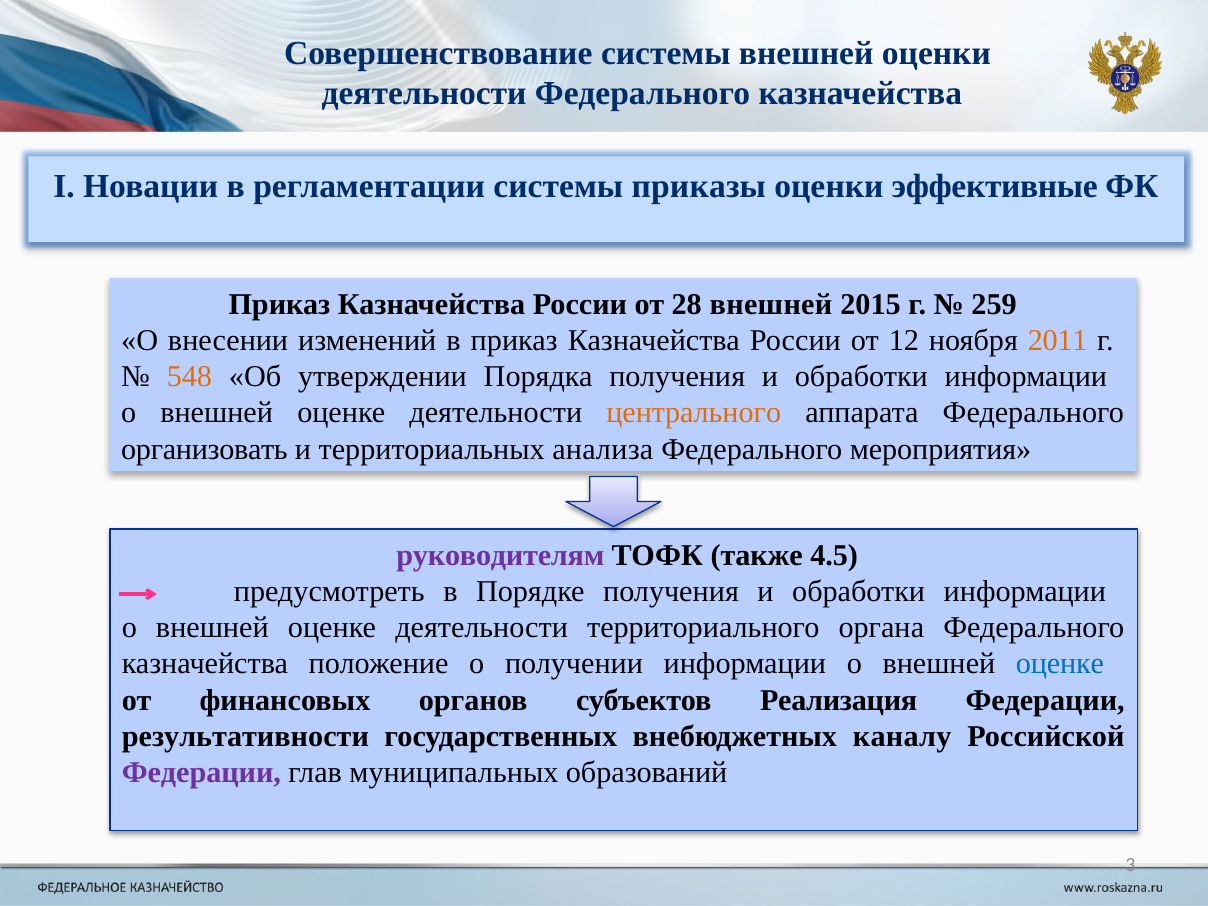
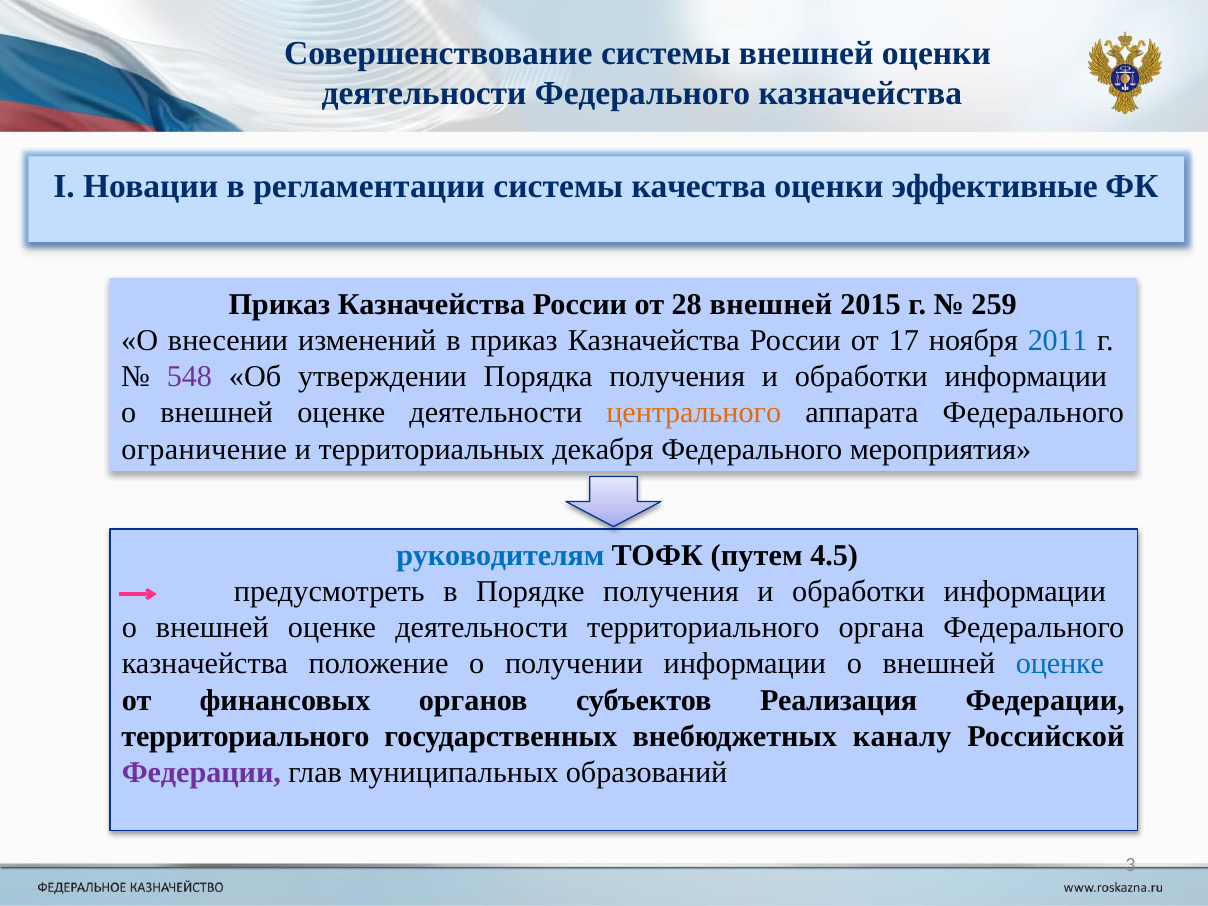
приказы: приказы -> качества
12: 12 -> 17
2011 colour: orange -> blue
548 colour: orange -> purple
организовать: организовать -> ограничение
анализа: анализа -> декабря
руководителям colour: purple -> blue
также: также -> путем
результативности at (245, 736): результативности -> территориального
